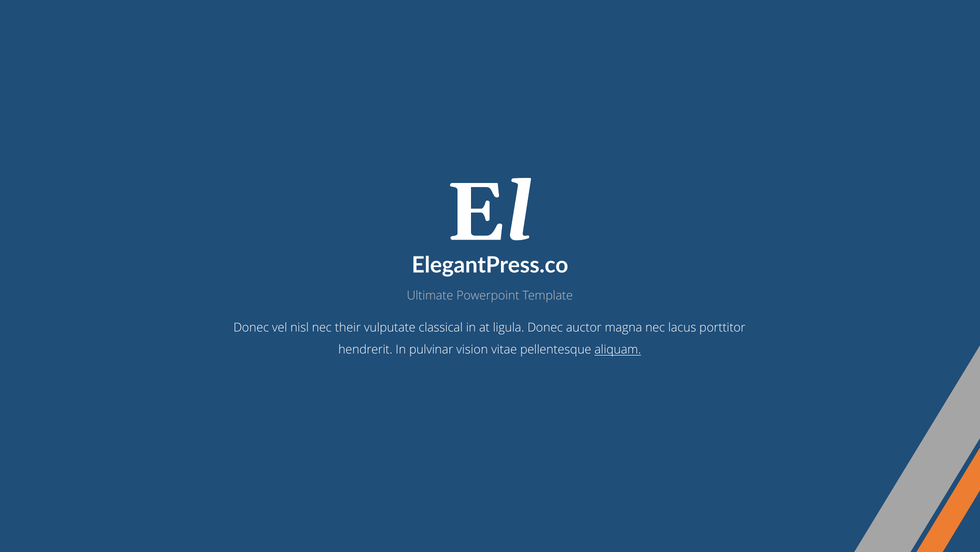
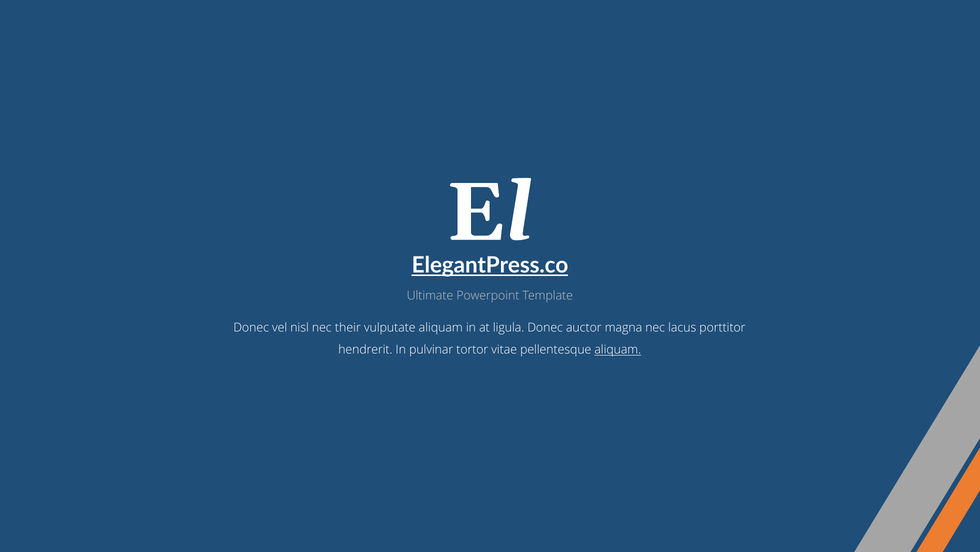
ElegantPress.co underline: none -> present
vulputate classical: classical -> aliquam
vision: vision -> tortor
